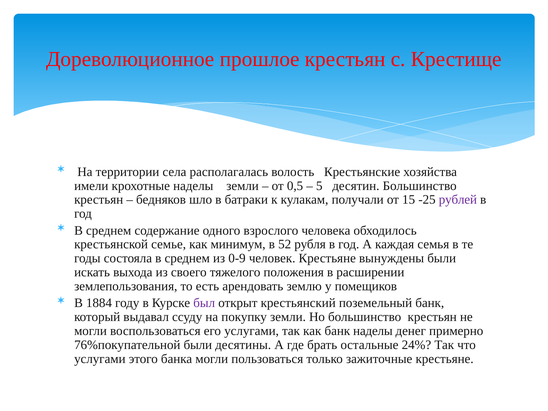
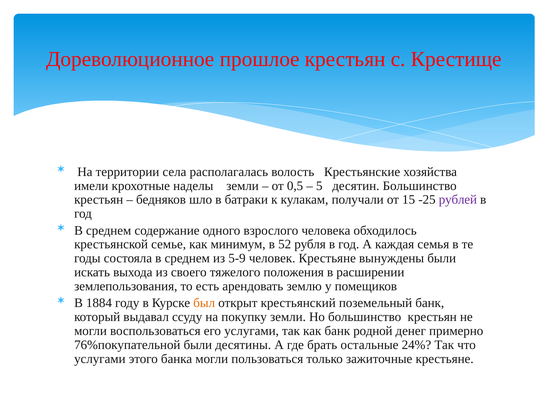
0-9: 0-9 -> 5-9
был colour: purple -> orange
банк наделы: наделы -> родной
